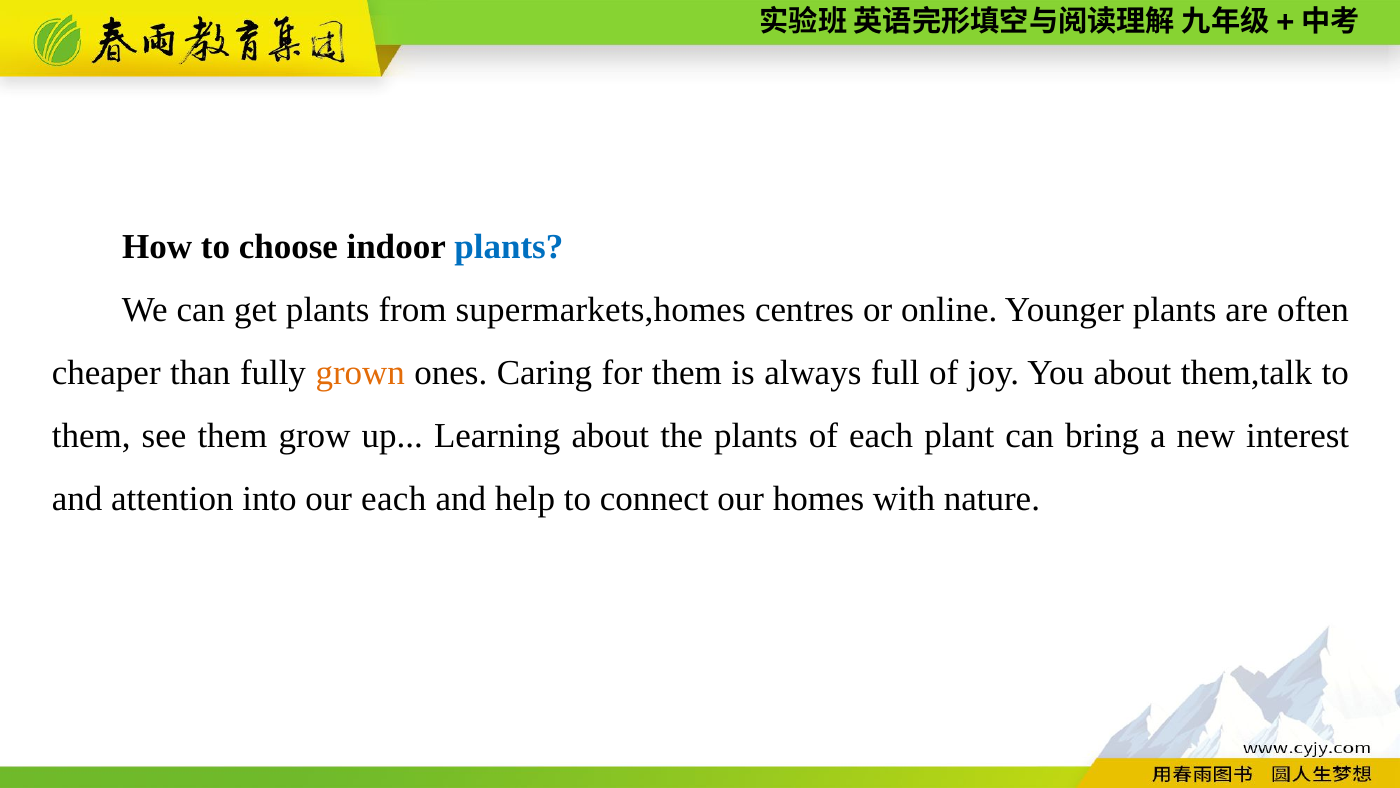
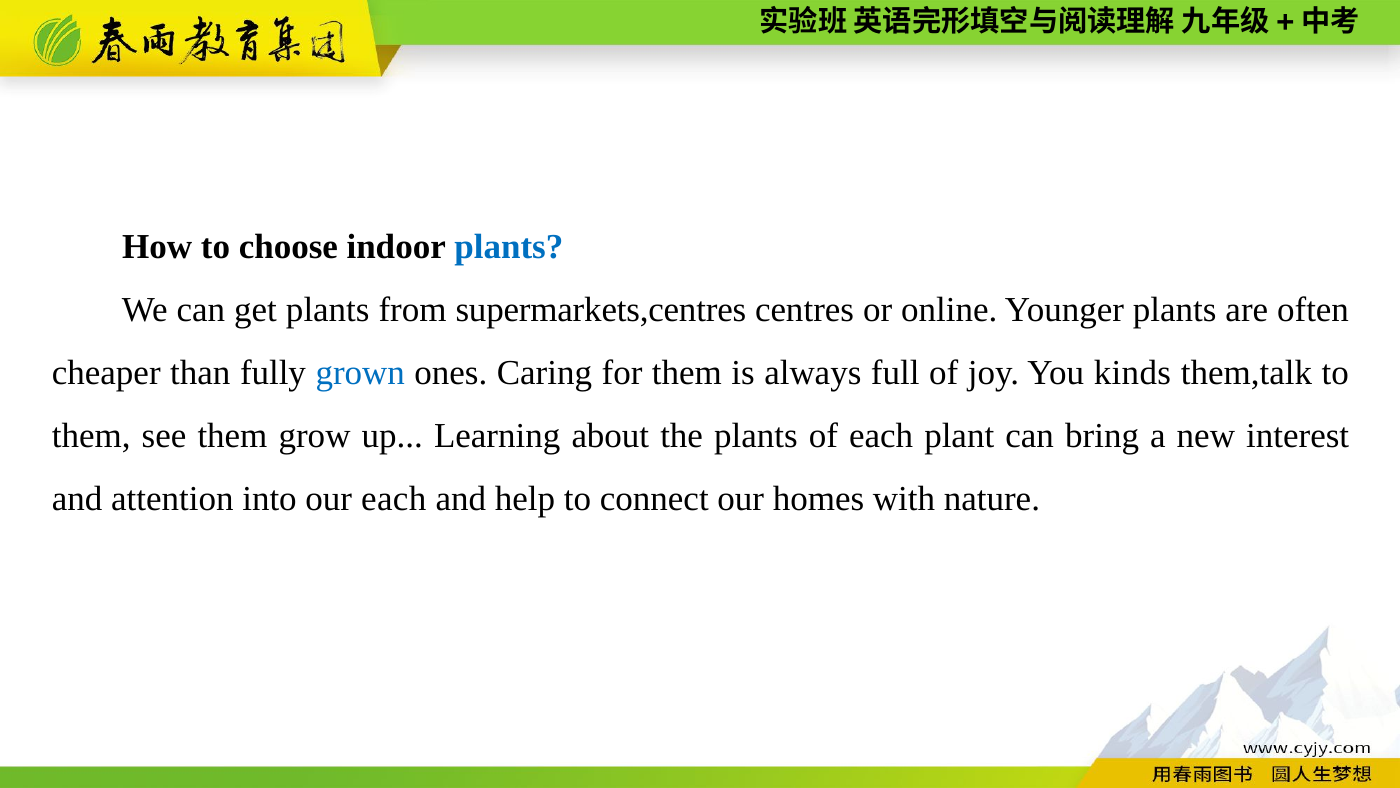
supermarkets,homes: supermarkets,homes -> supermarkets,centres
grown colour: orange -> blue
You about: about -> kinds
